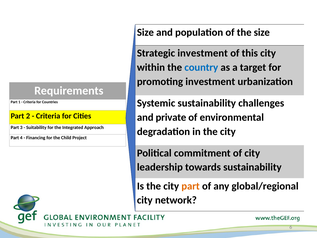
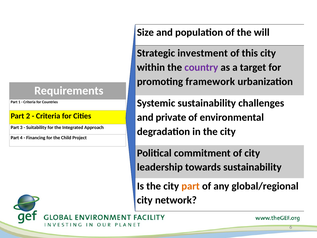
the size: size -> will
country colour: blue -> purple
promoting investment: investment -> framework
